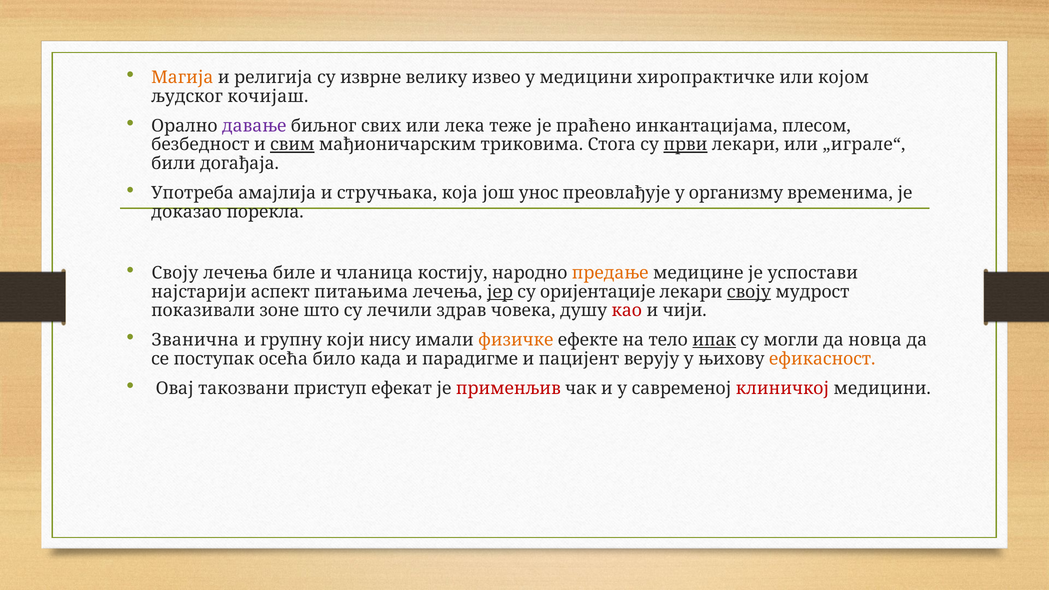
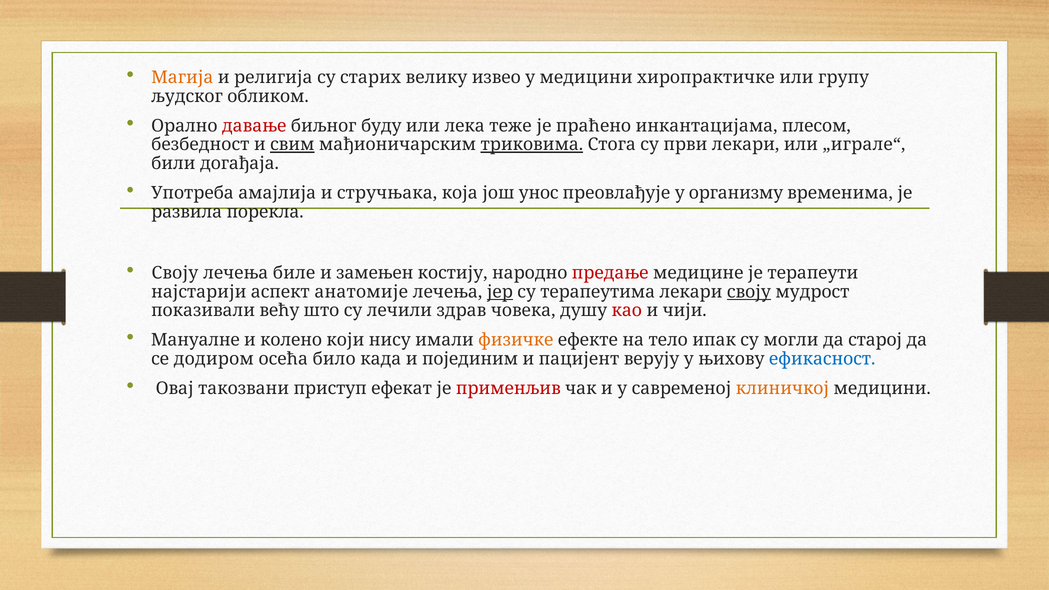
изврне: изврне -> старих
којом: којом -> групу
кочијаш: кочијаш -> обликом
давање colour: purple -> red
свих: свих -> буду
триковима underline: none -> present
први underline: present -> none
доказао: доказао -> развила
чланица: чланица -> замењен
предање colour: orange -> red
успостави: успостави -> терапеути
питањима: питањима -> анатомије
оријентације: оријентације -> терапеутима
зоне: зоне -> већу
Званична: Званична -> Мануалне
групну: групну -> колено
ипак underline: present -> none
новца: новца -> старој
поступак: поступак -> додиром
парадигме: парадигме -> појединим
ефикасност colour: orange -> blue
клиничкој colour: red -> orange
